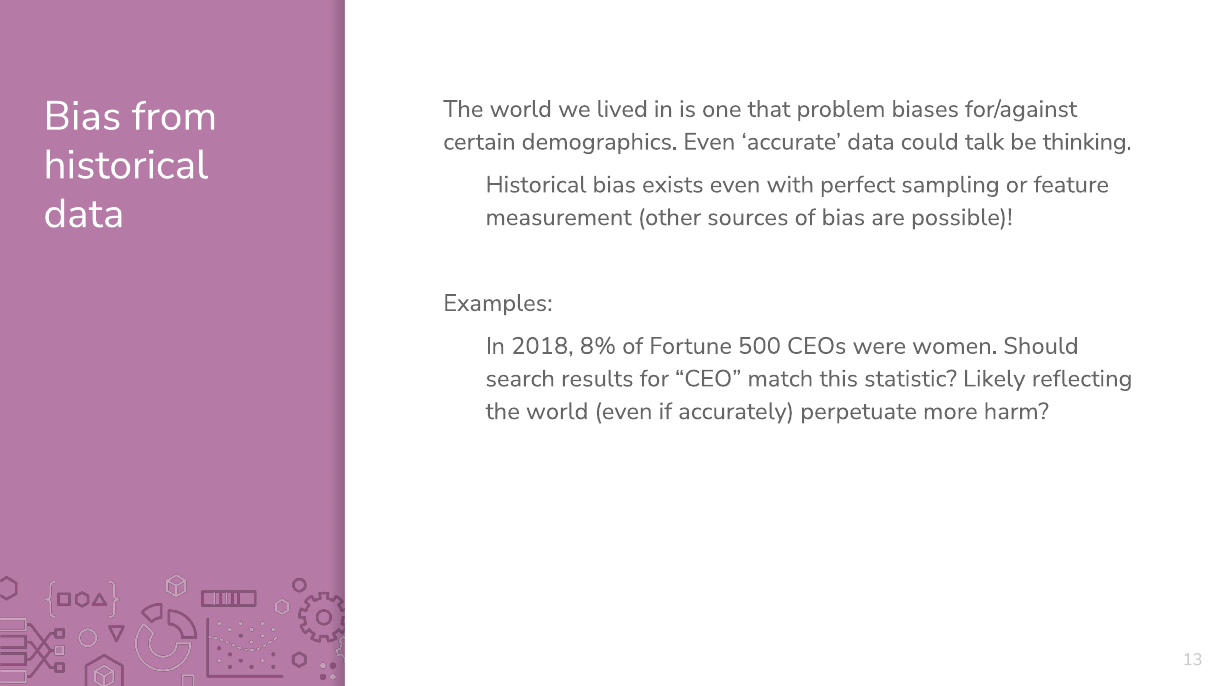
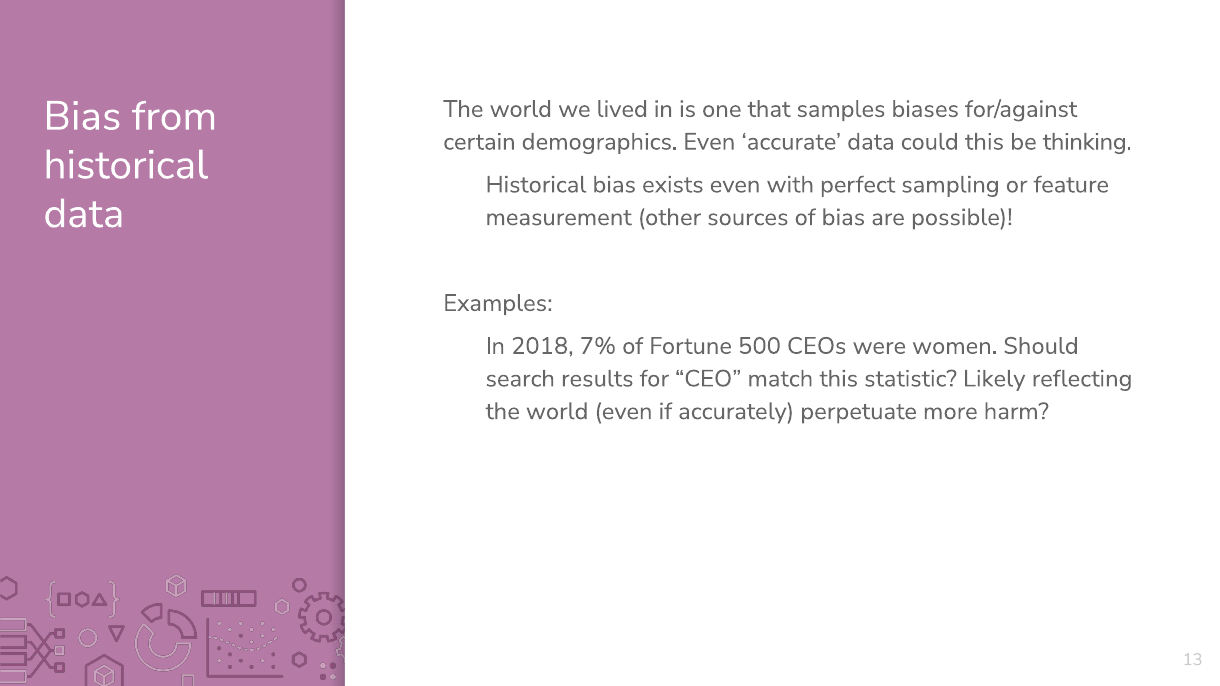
problem: problem -> samples
could talk: talk -> this
8%: 8% -> 7%
